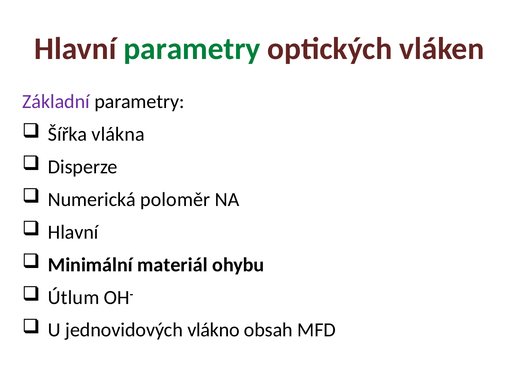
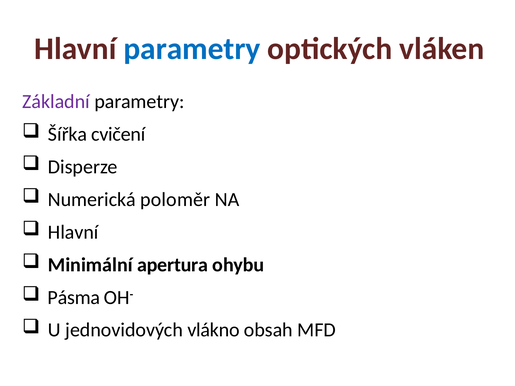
parametry at (192, 49) colour: green -> blue
vlákna: vlákna -> cvičení
materiál: materiál -> apertura
Útlum: Útlum -> Pásma
